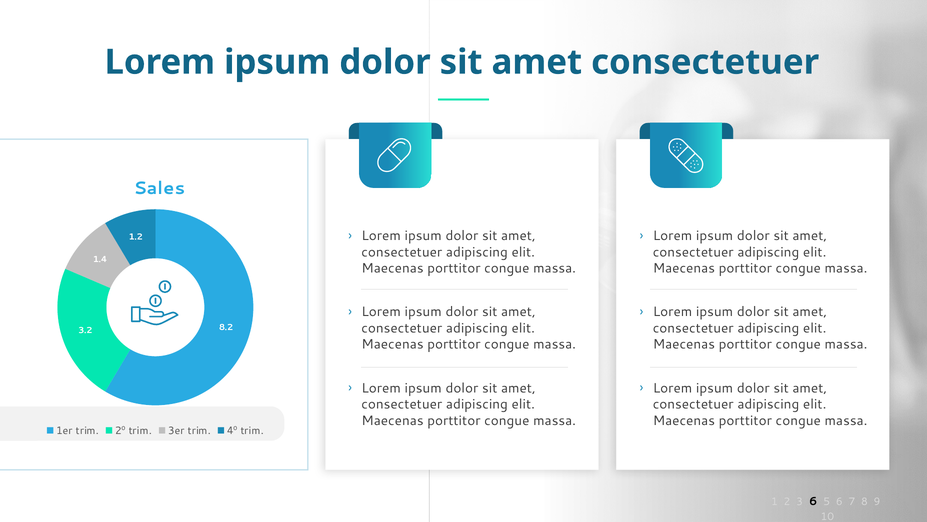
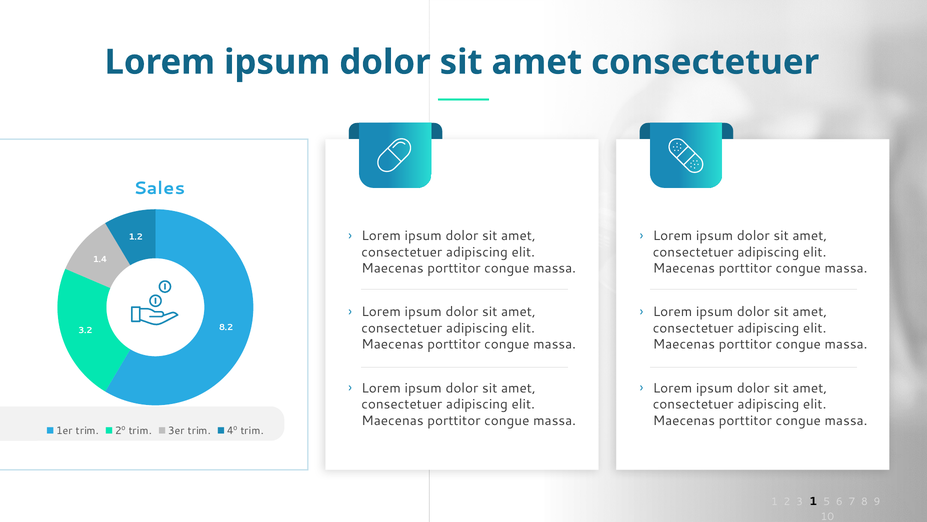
3 6: 6 -> 1
